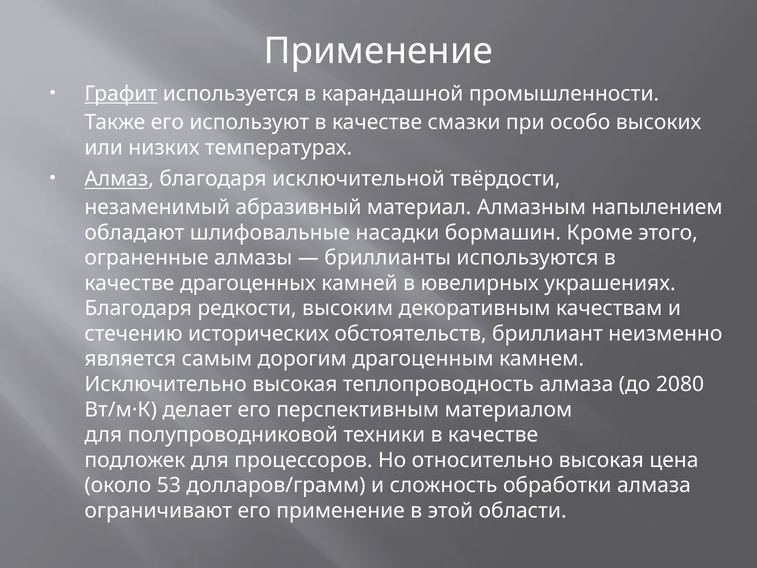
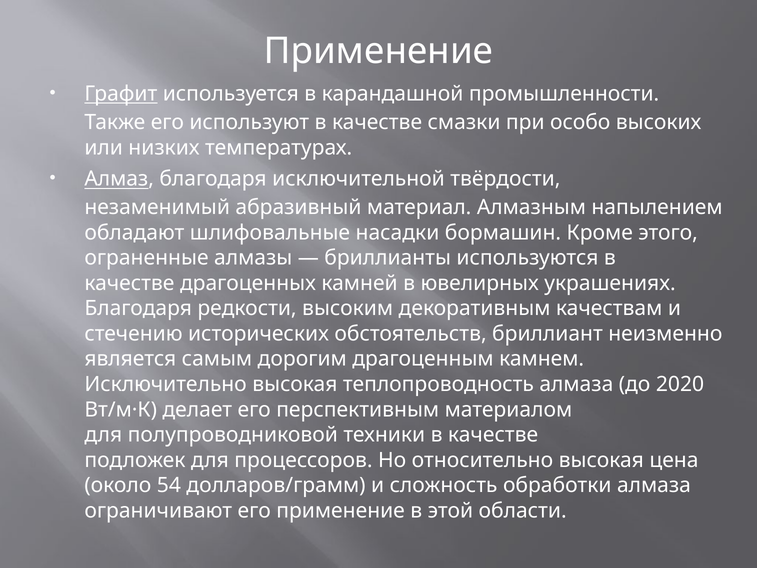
2080: 2080 -> 2020
53: 53 -> 54
